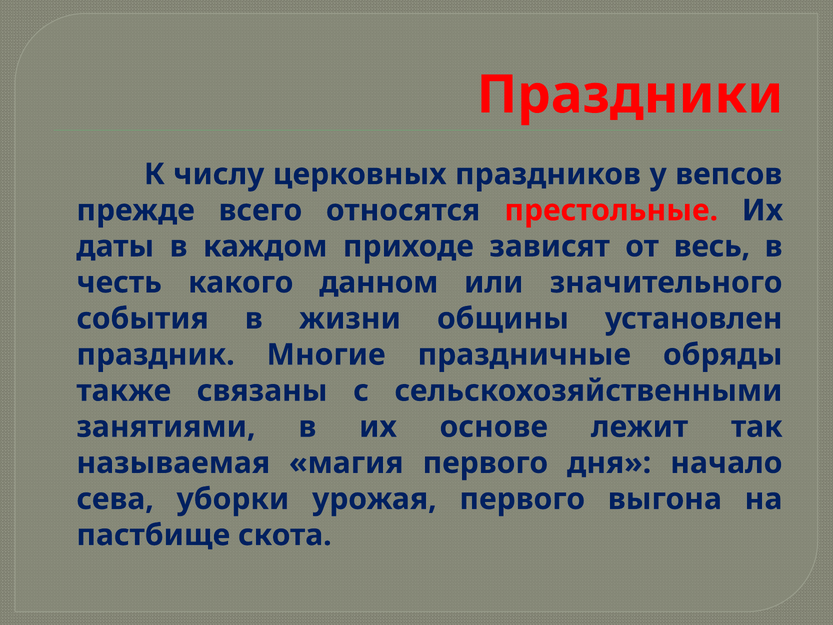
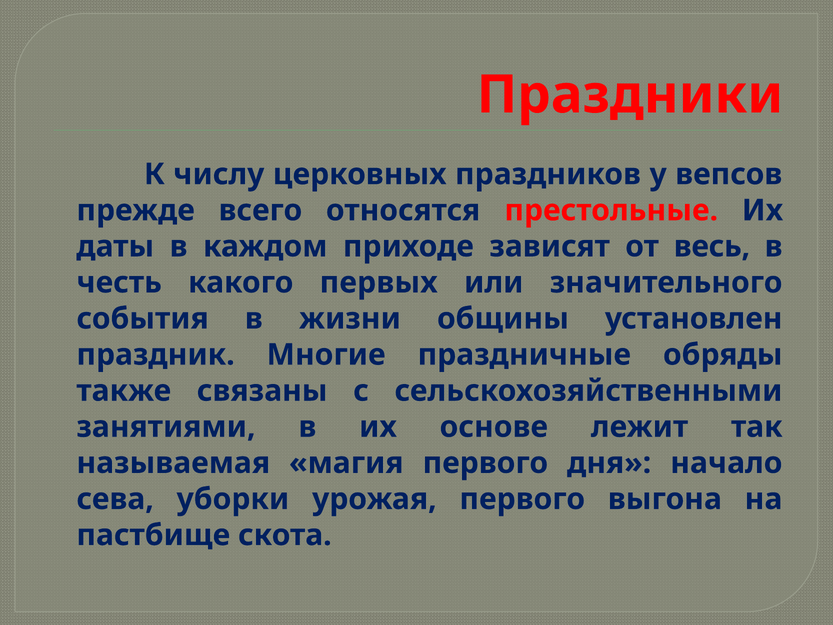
данном: данном -> первых
